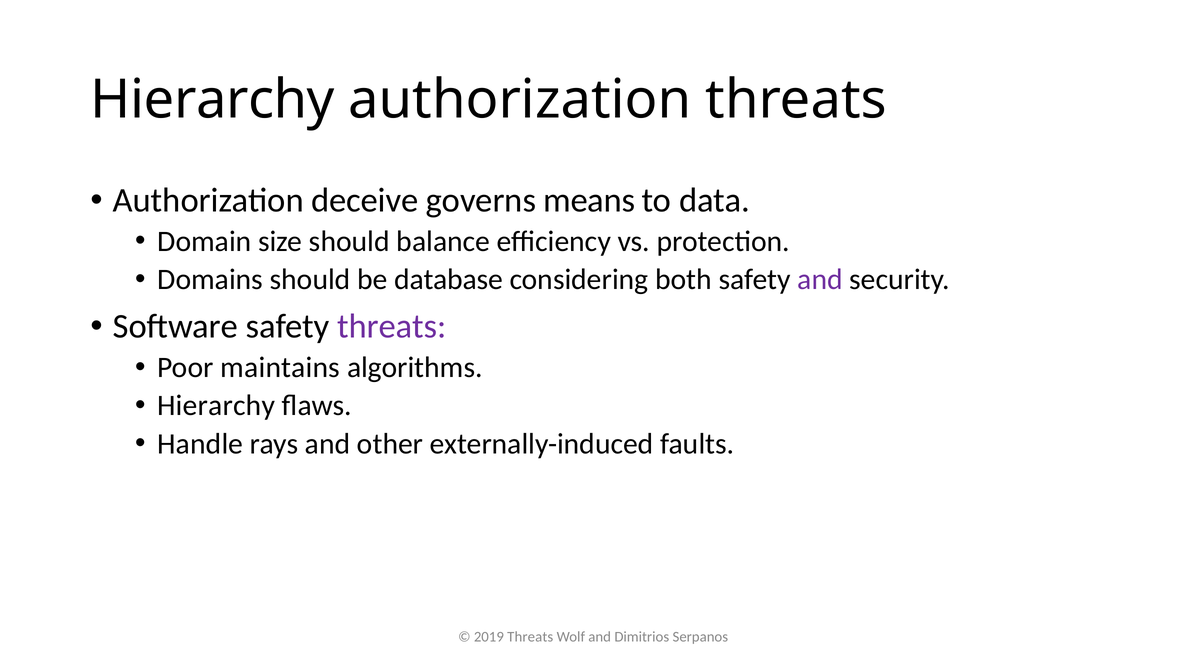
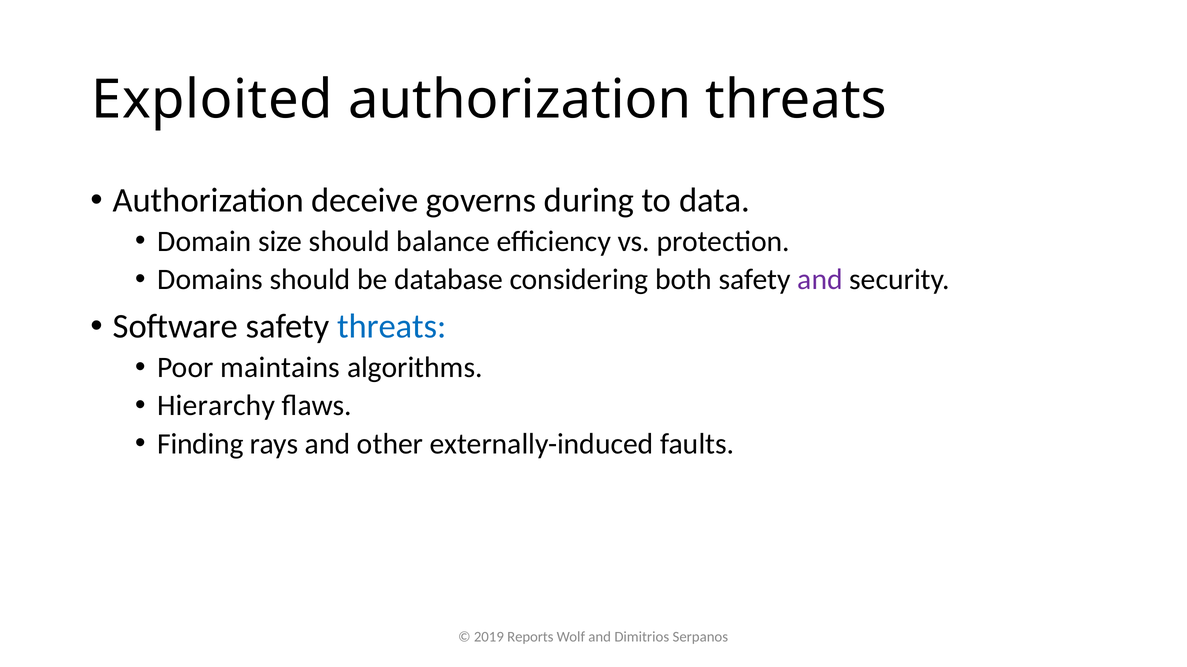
Hierarchy at (213, 100): Hierarchy -> Exploited
means: means -> during
threats at (392, 327) colour: purple -> blue
Handle: Handle -> Finding
2019 Threats: Threats -> Reports
